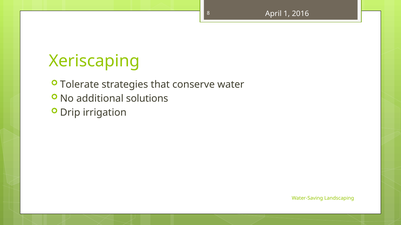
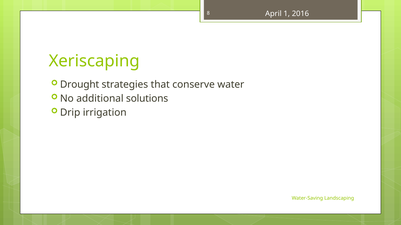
Tolerate: Tolerate -> Drought
